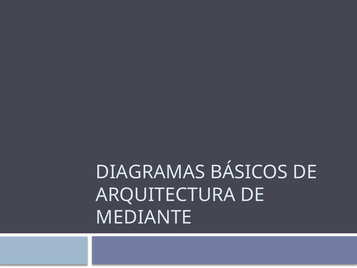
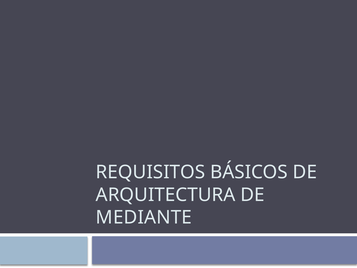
DIAGRAMAS: DIAGRAMAS -> REQUISITOS
